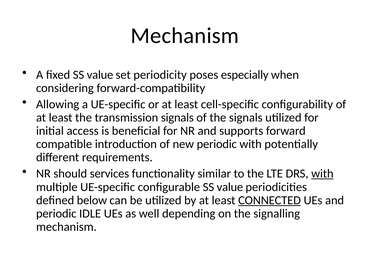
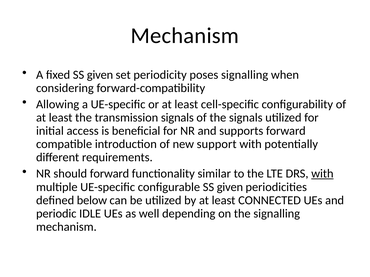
fixed SS value: value -> given
poses especially: especially -> signalling
new periodic: periodic -> support
should services: services -> forward
configurable SS value: value -> given
CONNECTED underline: present -> none
